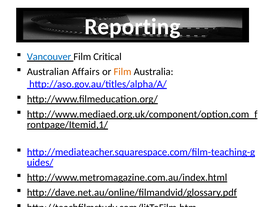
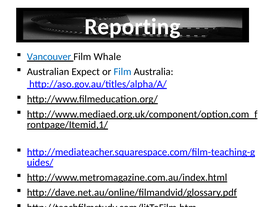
Critical: Critical -> Whale
Affairs: Affairs -> Expect
Film at (122, 72) colour: orange -> blue
